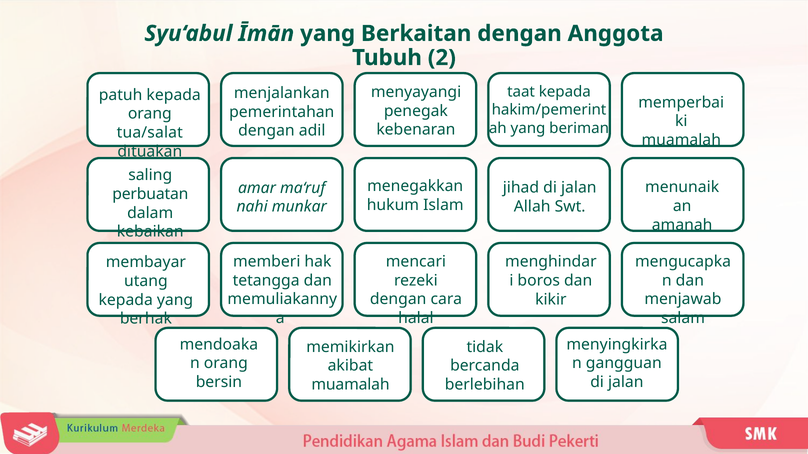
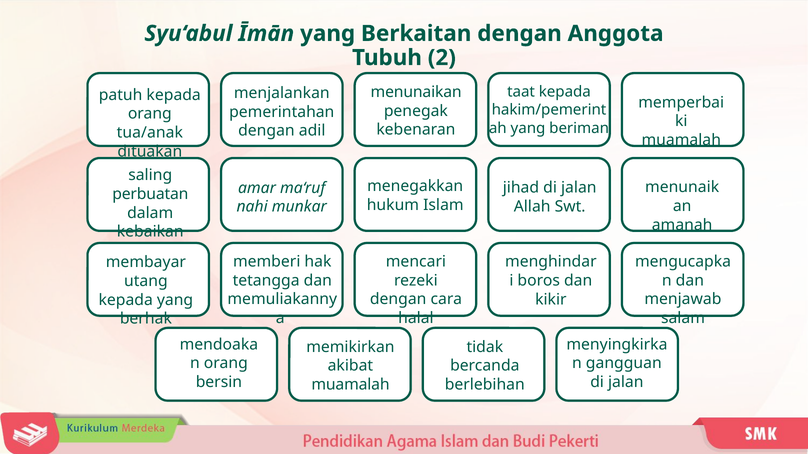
menyayangi: menyayangi -> menunaikan
tua/salat: tua/salat -> tua/anak
